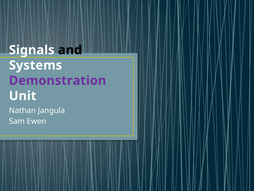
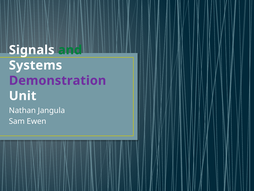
and colour: black -> green
